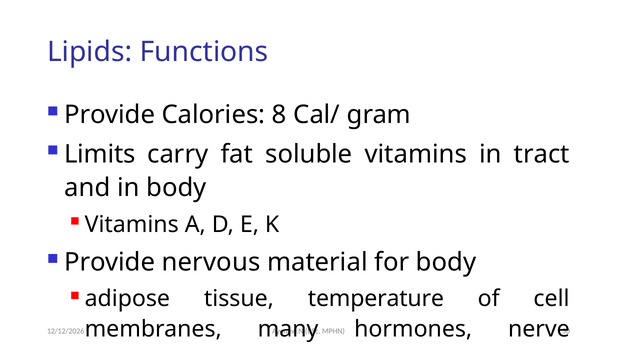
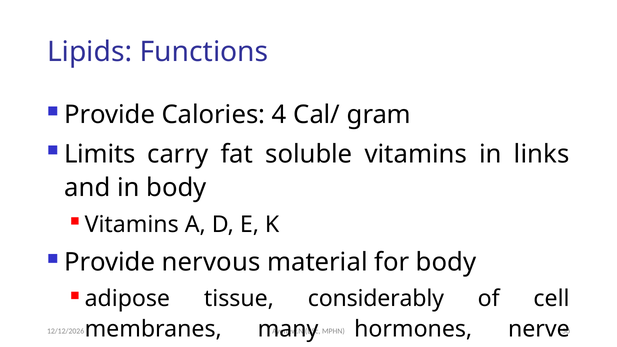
8: 8 -> 4
tract: tract -> links
temperature: temperature -> considerably
